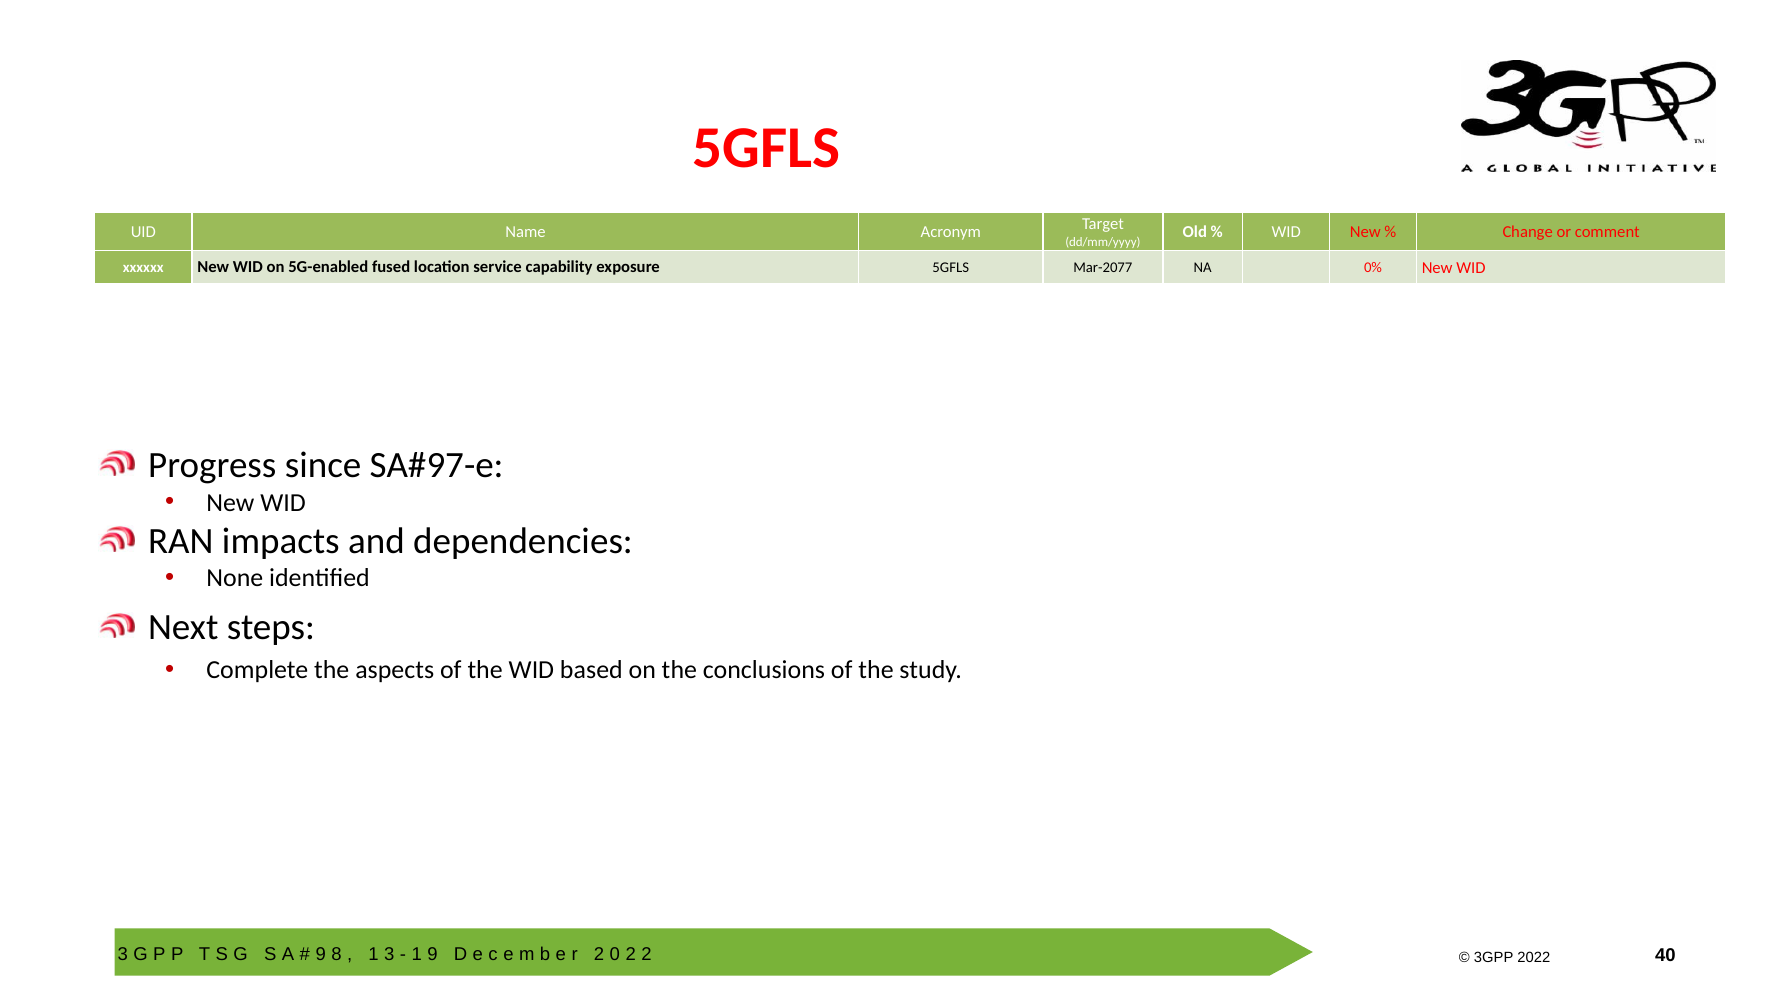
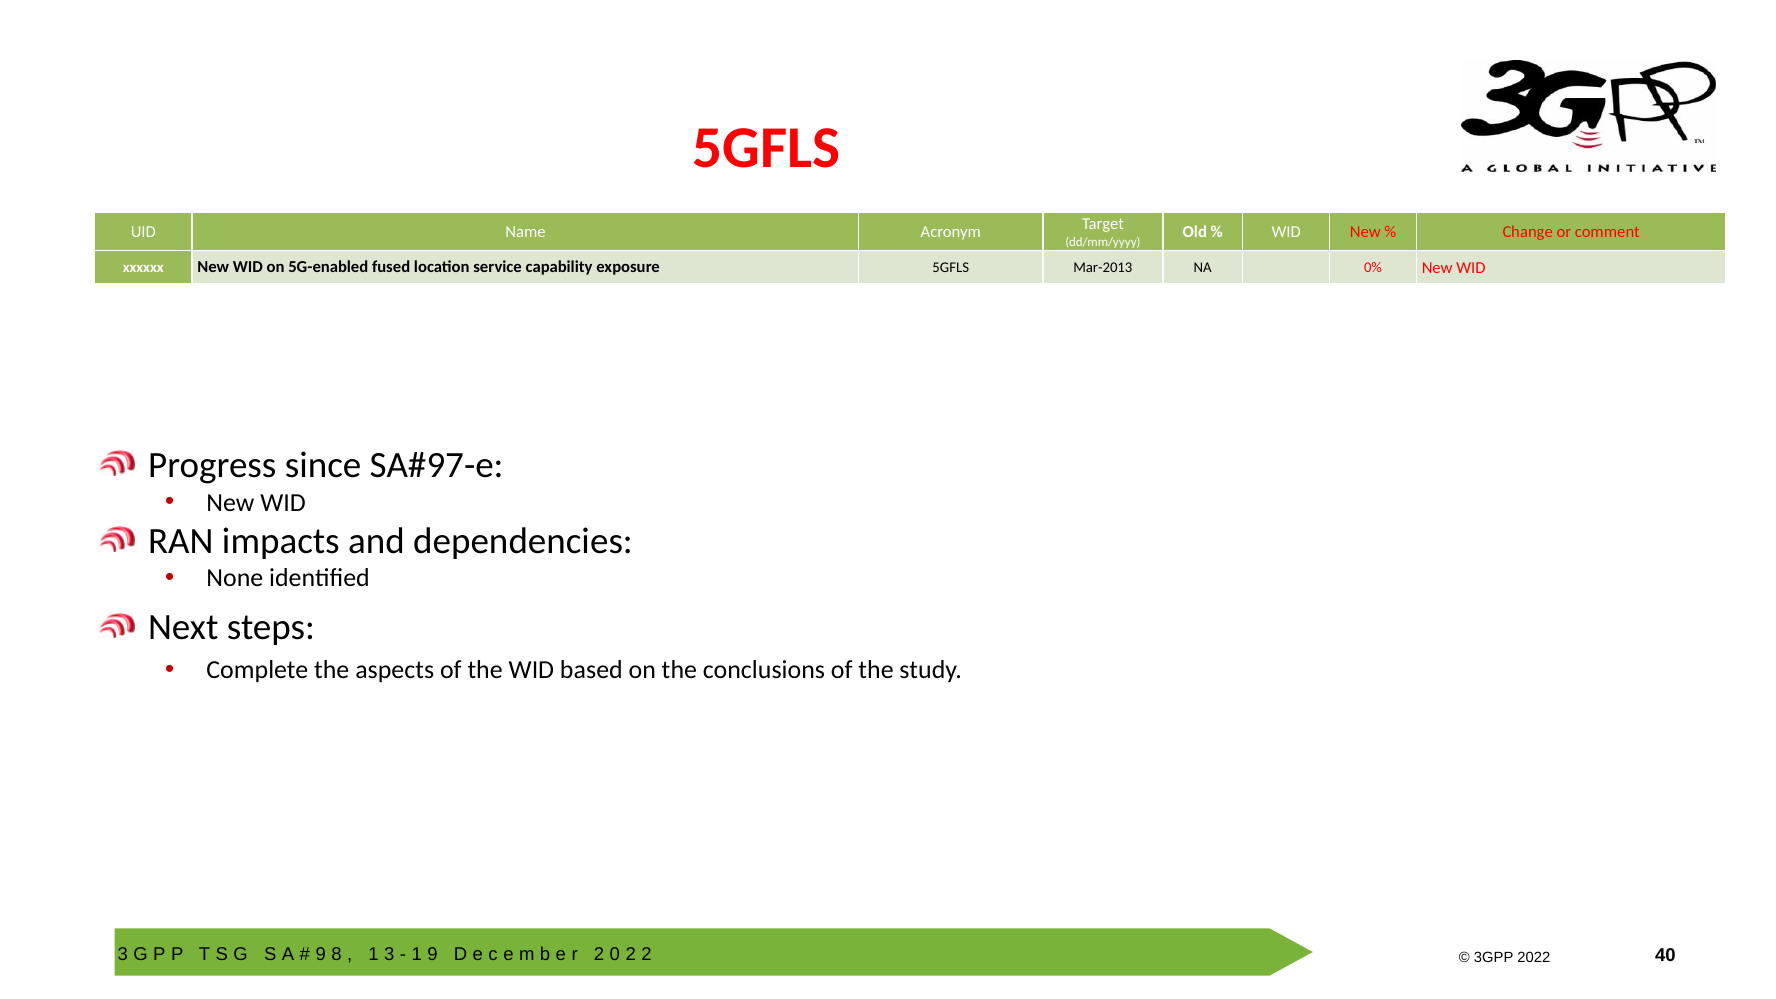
Mar-2077: Mar-2077 -> Mar-2013
